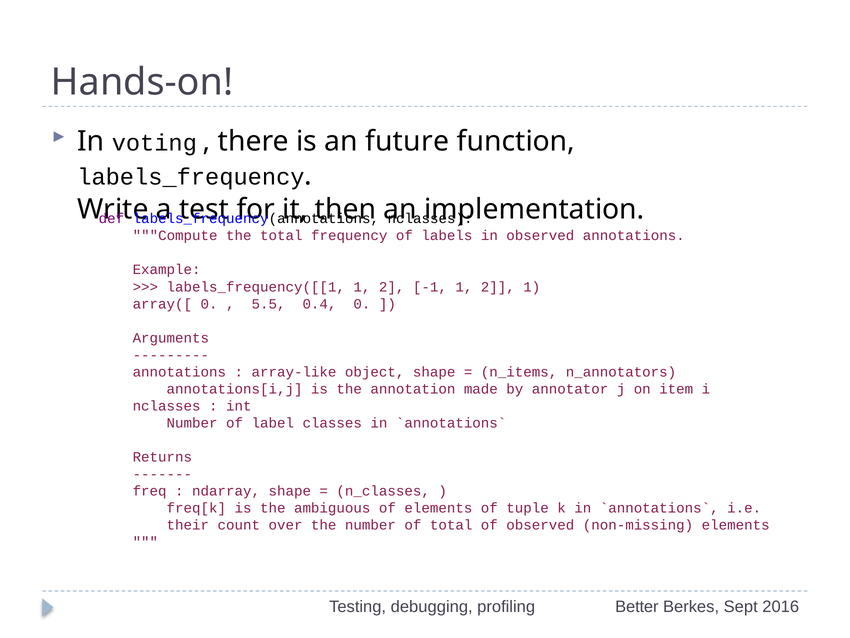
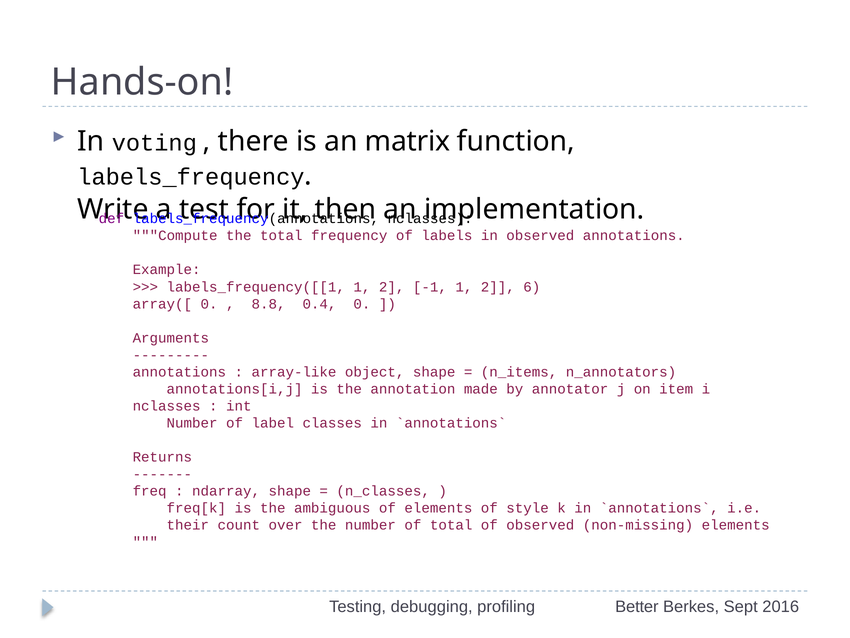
future: future -> matrix
2 1: 1 -> 6
5.5: 5.5 -> 8.8
tuple: tuple -> style
